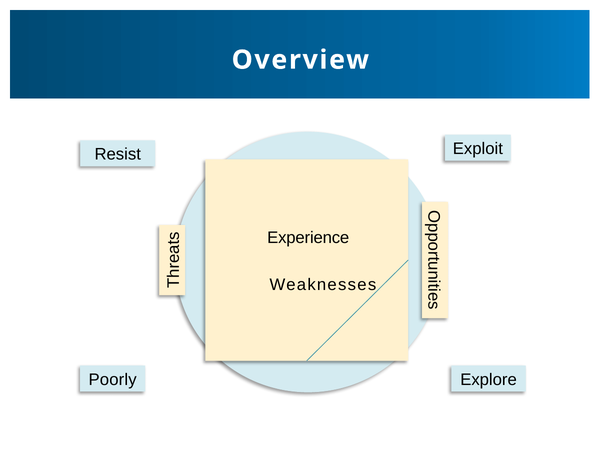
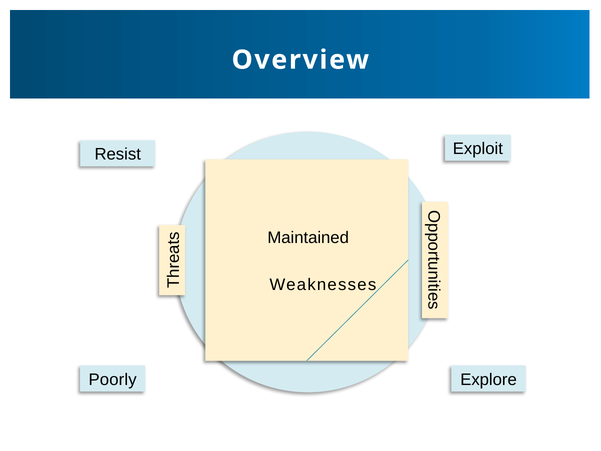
Experience: Experience -> Maintained
